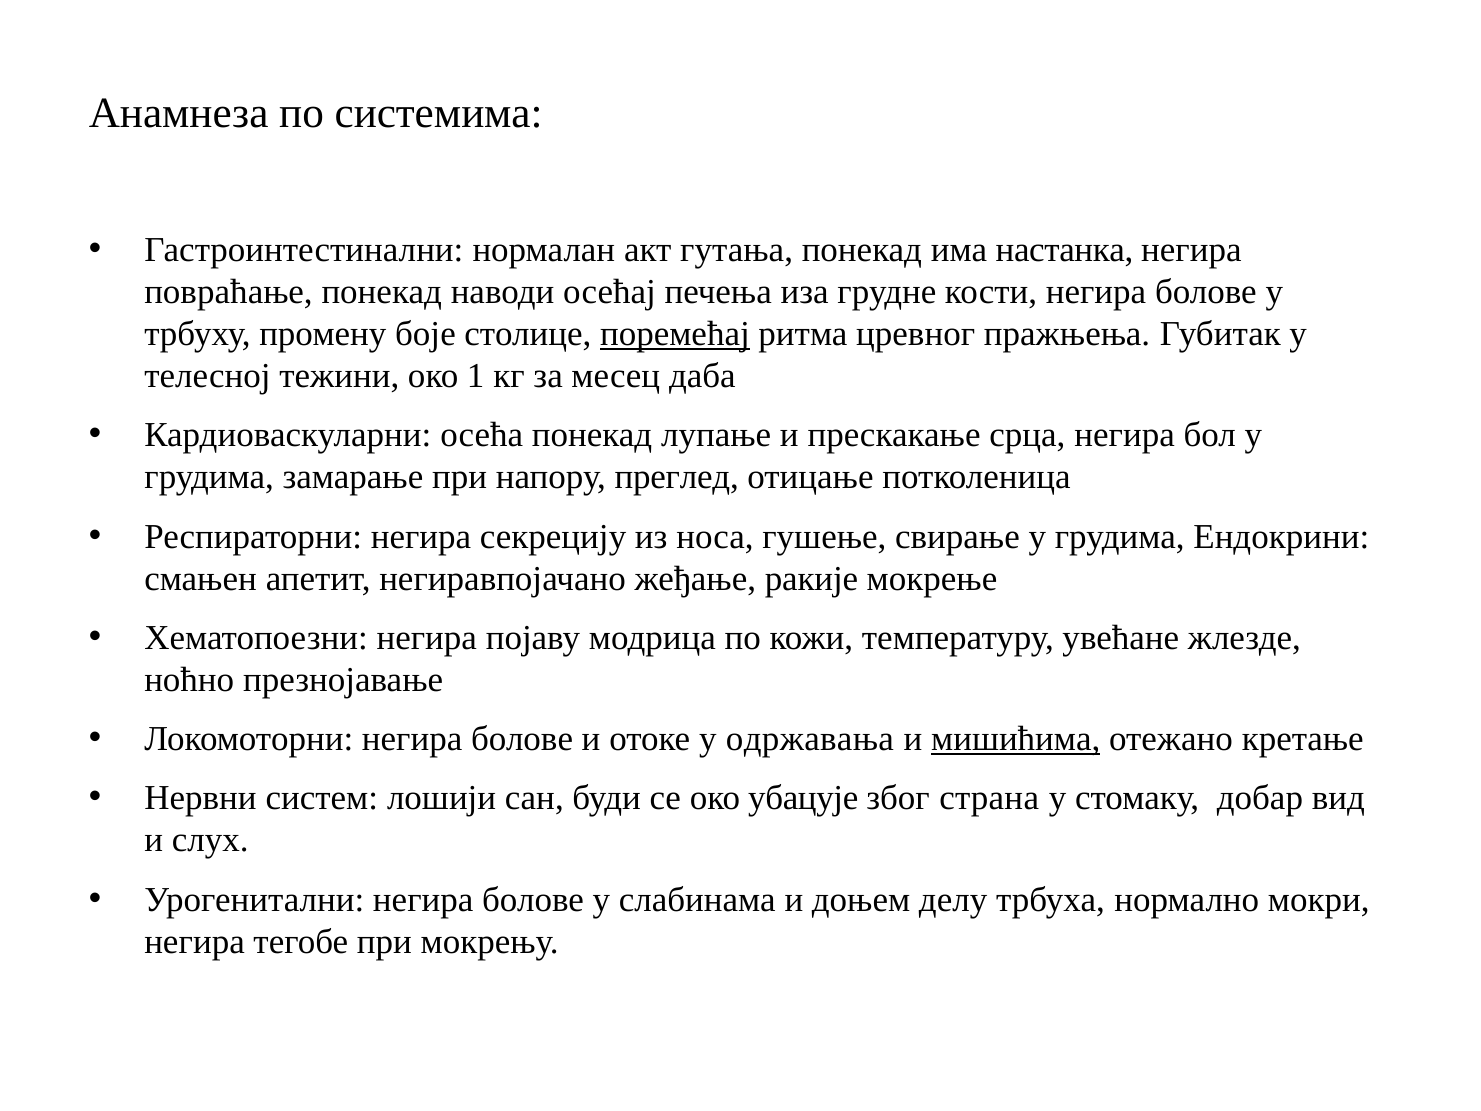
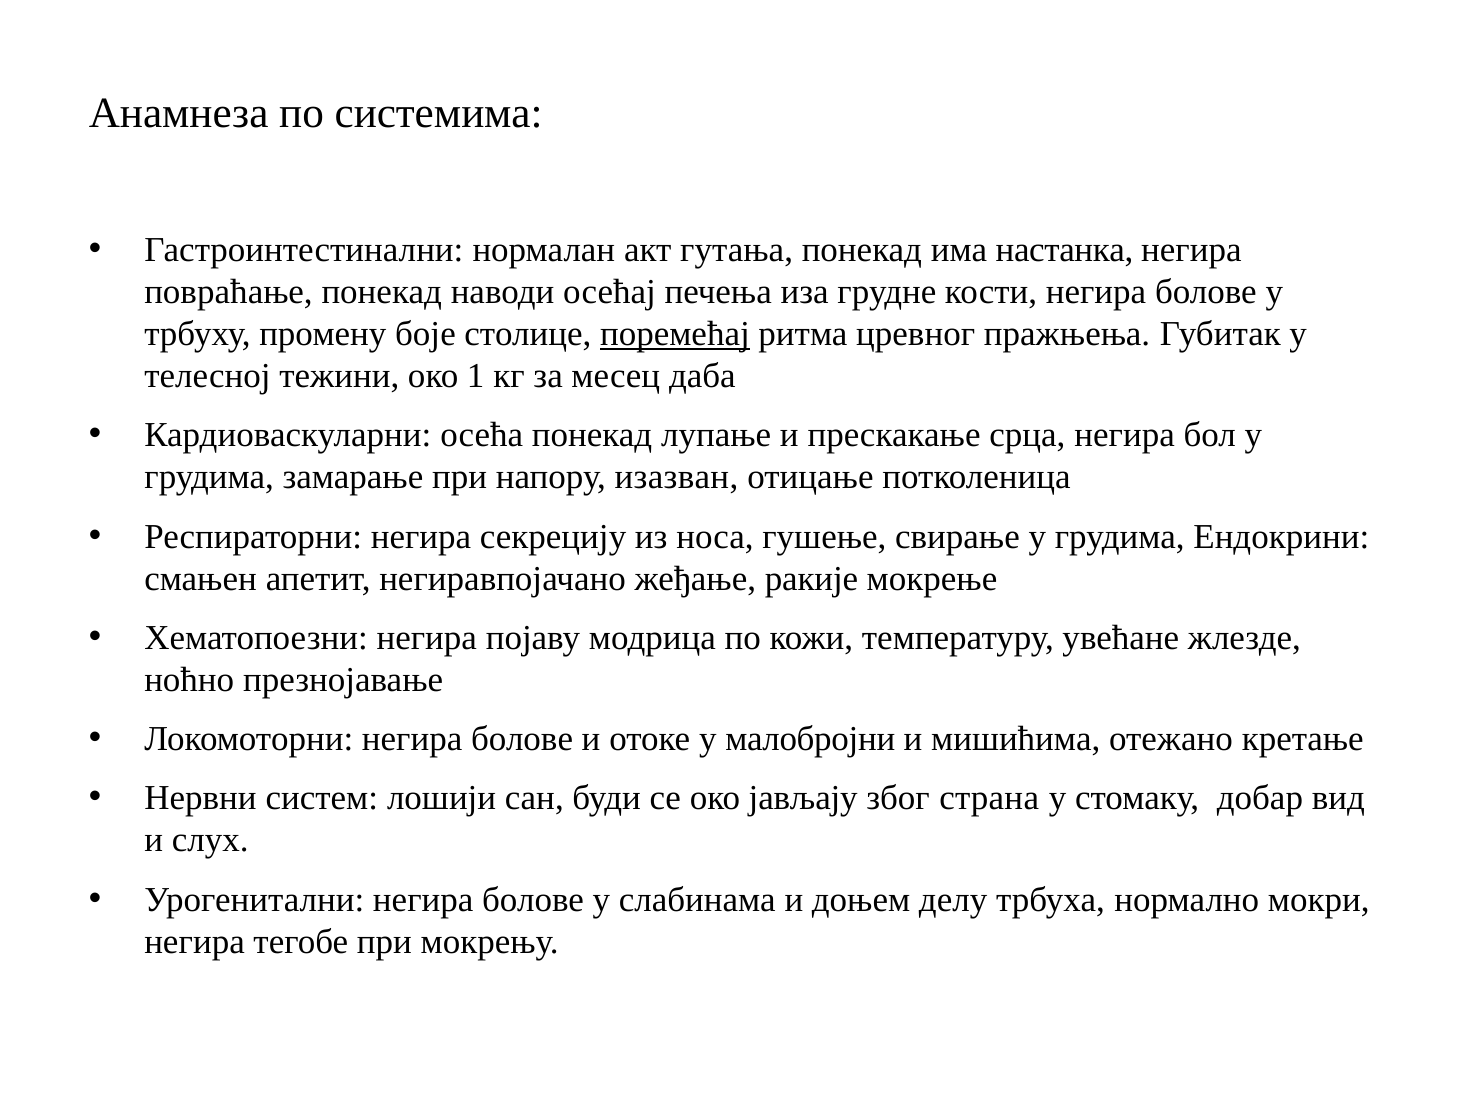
преглед: преглед -> изазван
одржавања: одржавања -> малобројни
мишићима underline: present -> none
убацује: убацује -> јављају
